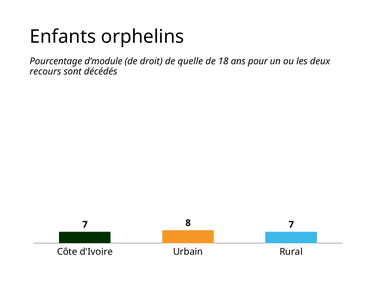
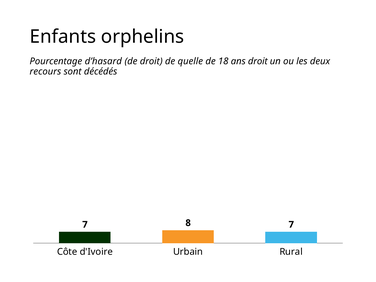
d’module: d’module -> d’hasard
ans pour: pour -> droit
